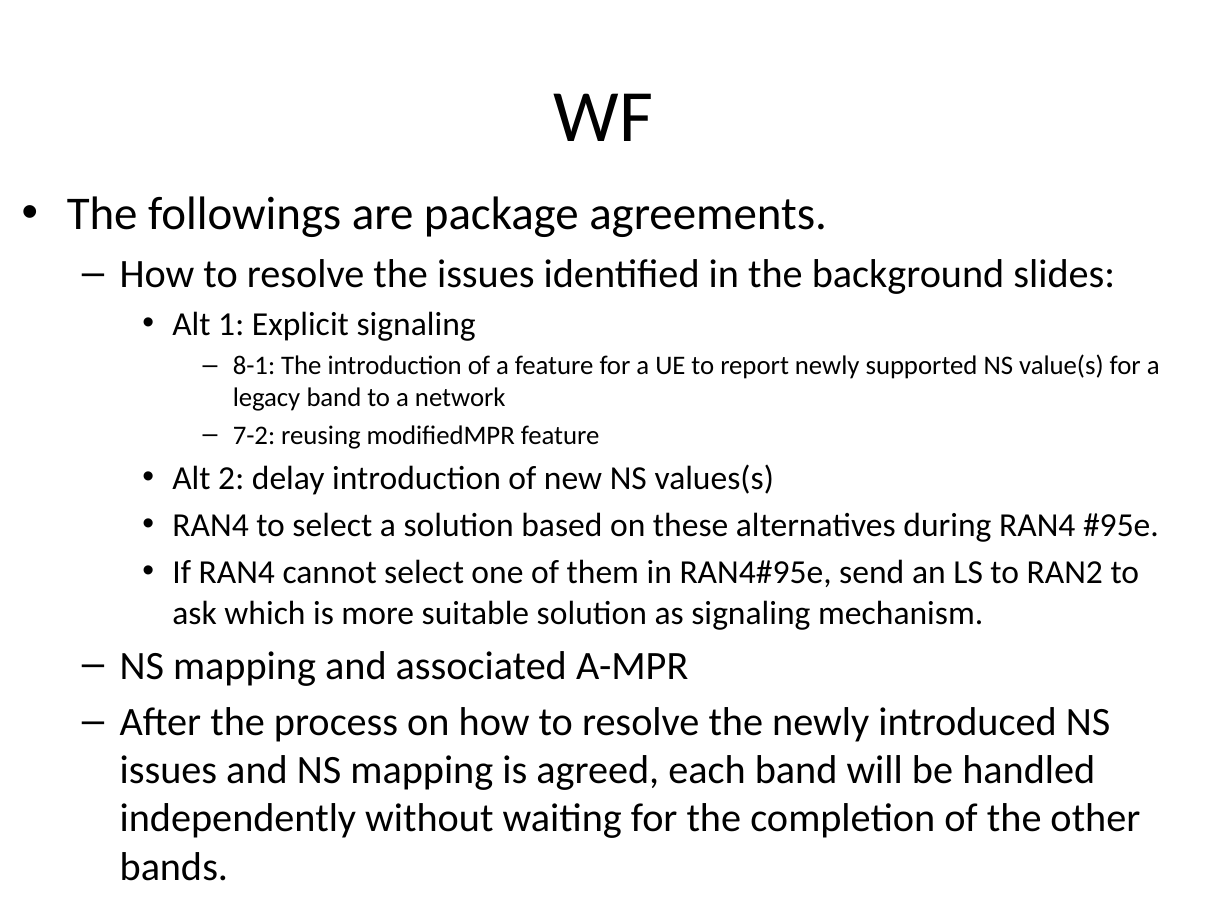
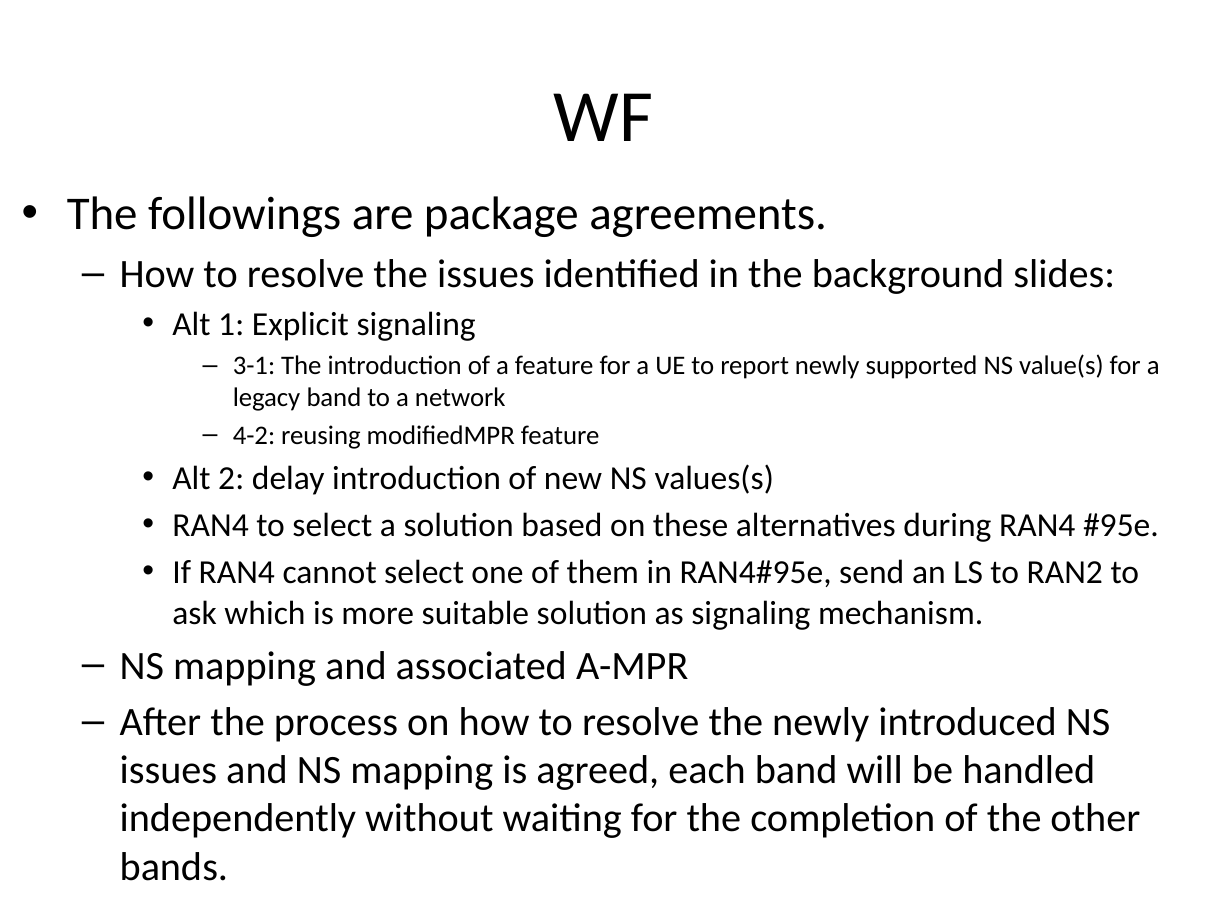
8-1: 8-1 -> 3-1
7-2: 7-2 -> 4-2
